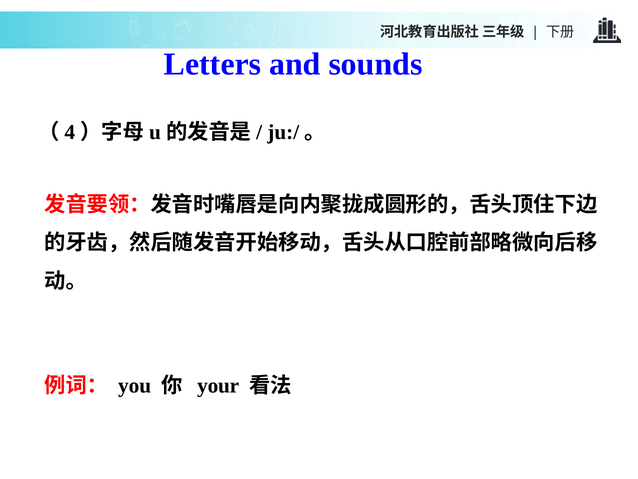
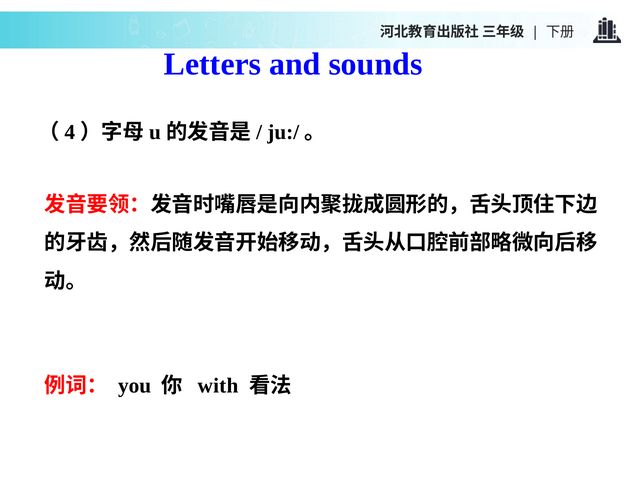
your: your -> with
